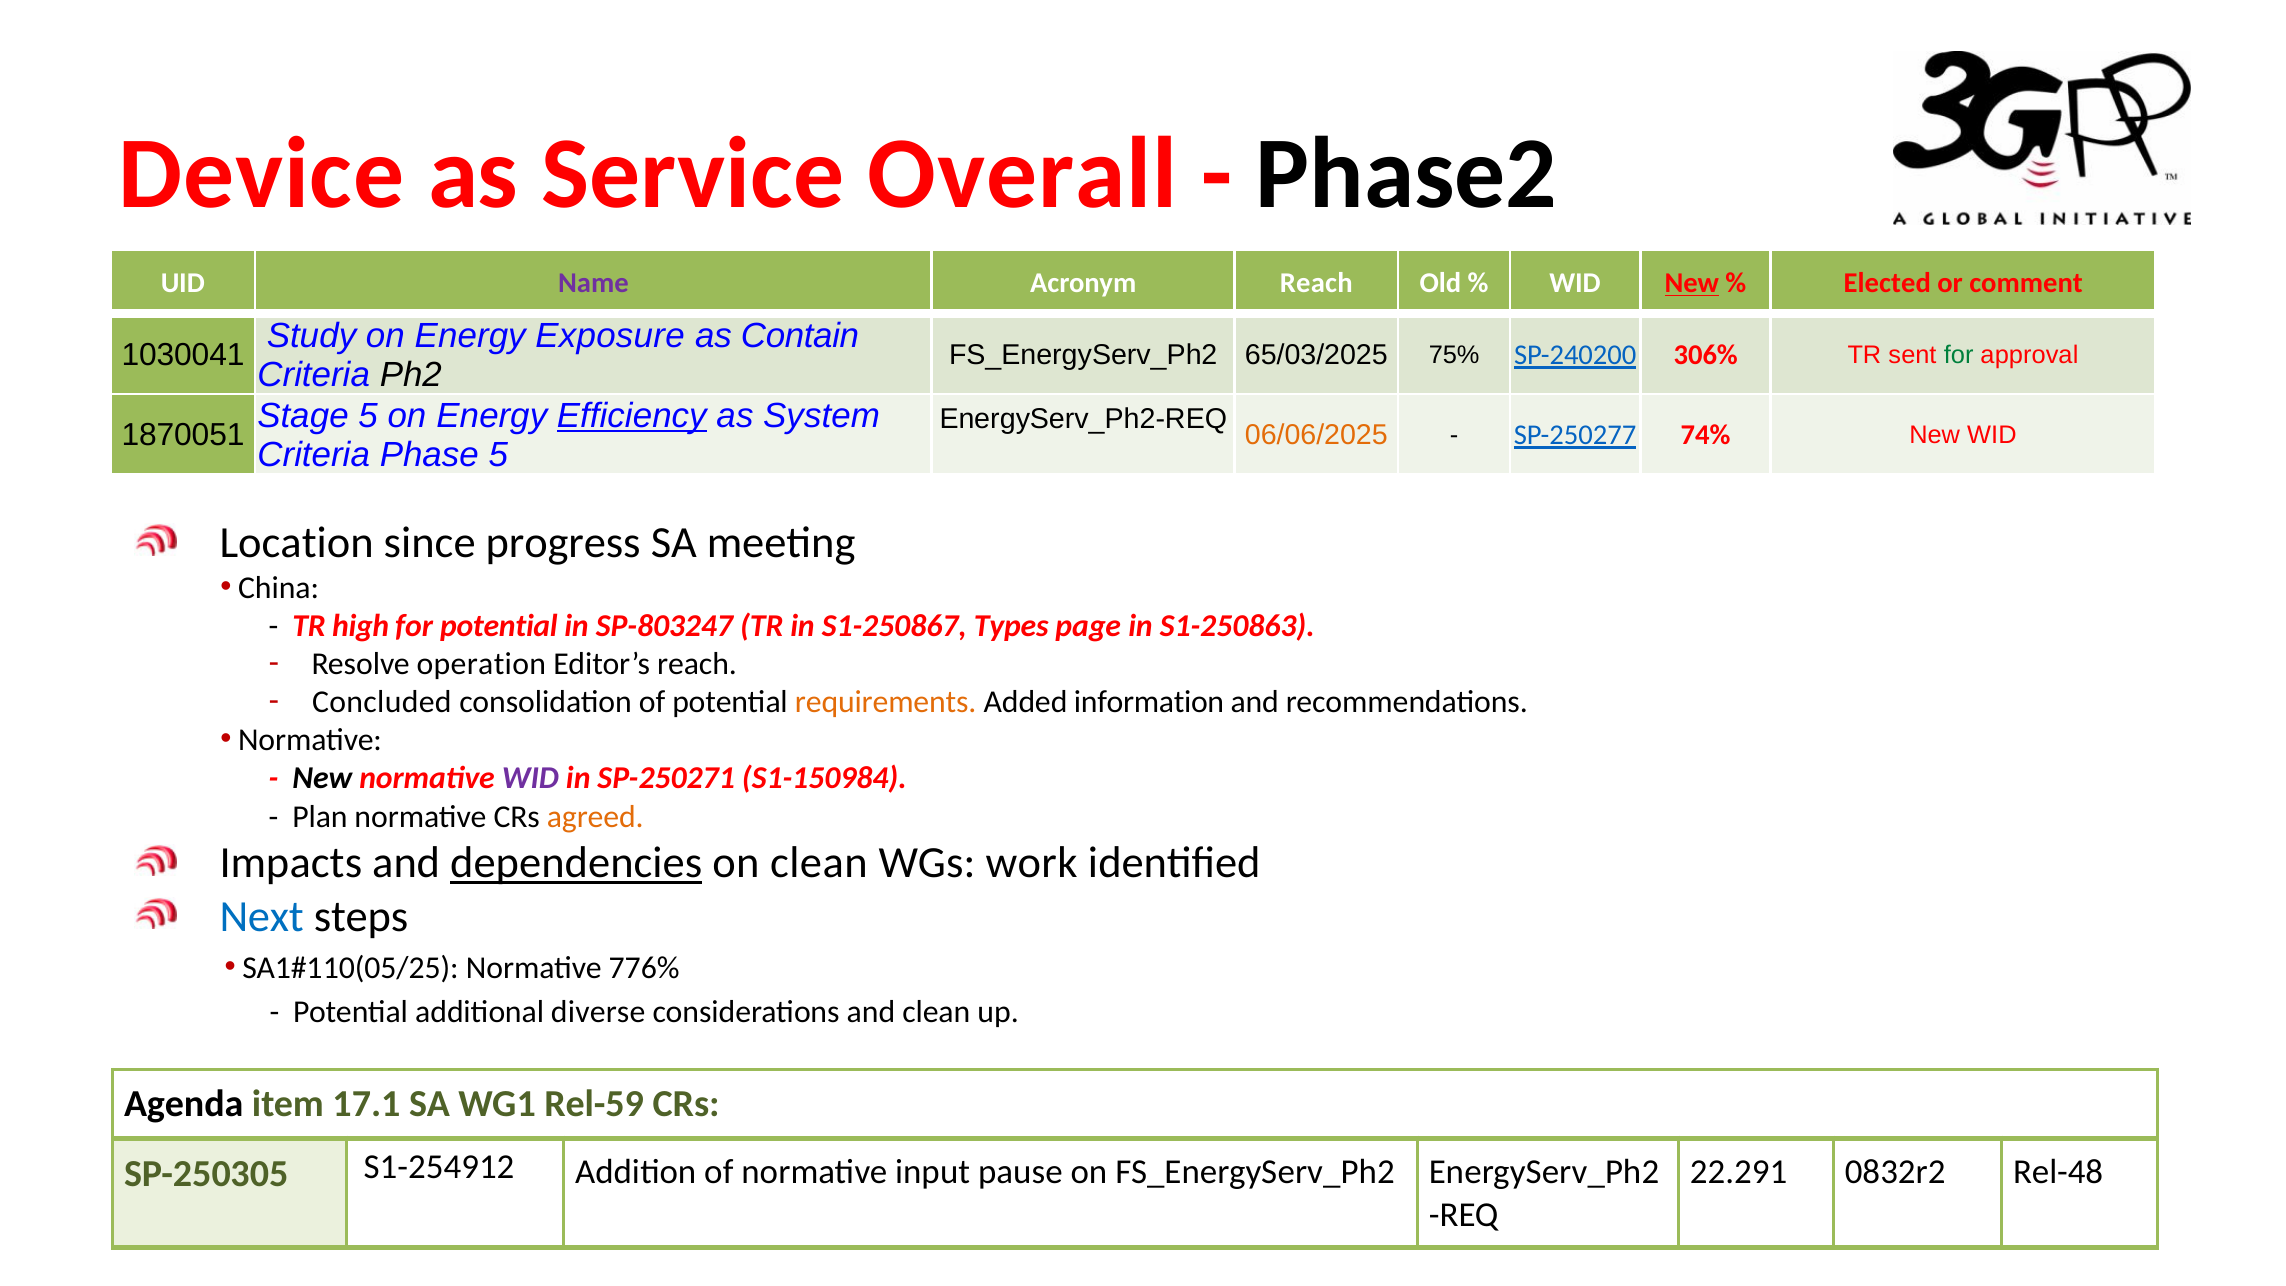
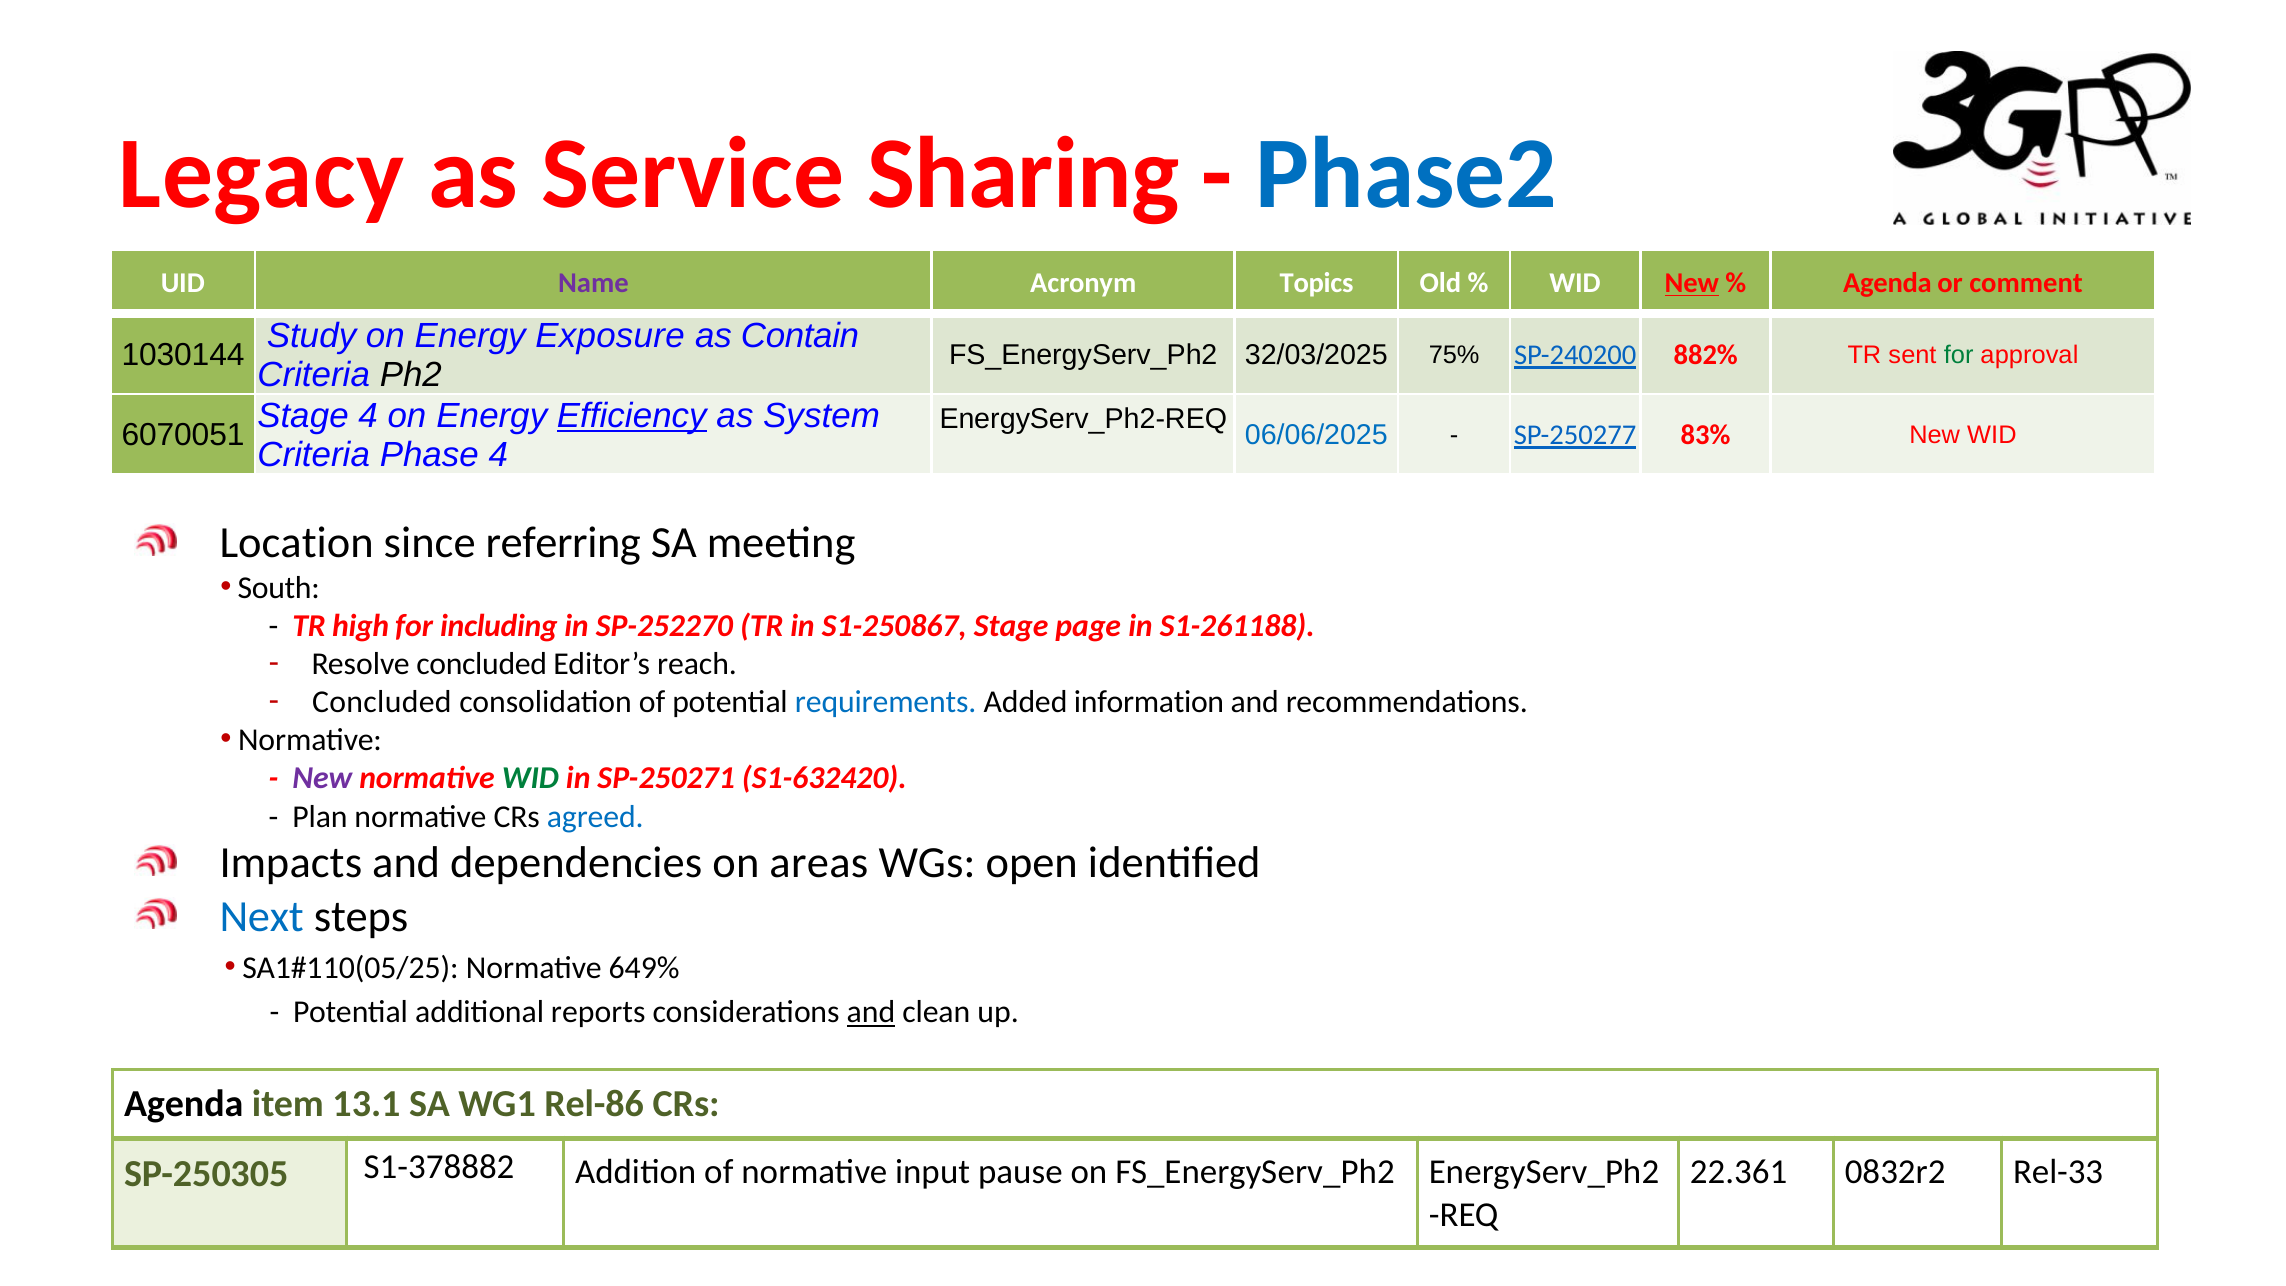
Device: Device -> Legacy
Overall: Overall -> Sharing
Phase2 colour: black -> blue
Acronym Reach: Reach -> Topics
Elected at (1887, 283): Elected -> Agenda
1030041: 1030041 -> 1030144
65/03/2025: 65/03/2025 -> 32/03/2025
306%: 306% -> 882%
Stage 5: 5 -> 4
1870051: 1870051 -> 6070051
06/06/2025 colour: orange -> blue
74%: 74% -> 83%
Phase 5: 5 -> 4
progress: progress -> referring
China: China -> South
for potential: potential -> including
SP-803247: SP-803247 -> SP-252270
S1-250867 Types: Types -> Stage
S1-250863: S1-250863 -> S1-261188
Resolve operation: operation -> concluded
requirements colour: orange -> blue
New at (322, 778) colour: black -> purple
WID at (530, 778) colour: purple -> green
S1-150984: S1-150984 -> S1-632420
agreed colour: orange -> blue
dependencies underline: present -> none
on clean: clean -> areas
work: work -> open
776%: 776% -> 649%
diverse: diverse -> reports
and at (871, 1012) underline: none -> present
17.1: 17.1 -> 13.1
Rel-59: Rel-59 -> Rel-86
22.291: 22.291 -> 22.361
Rel-48: Rel-48 -> Rel-33
S1-254912: S1-254912 -> S1-378882
